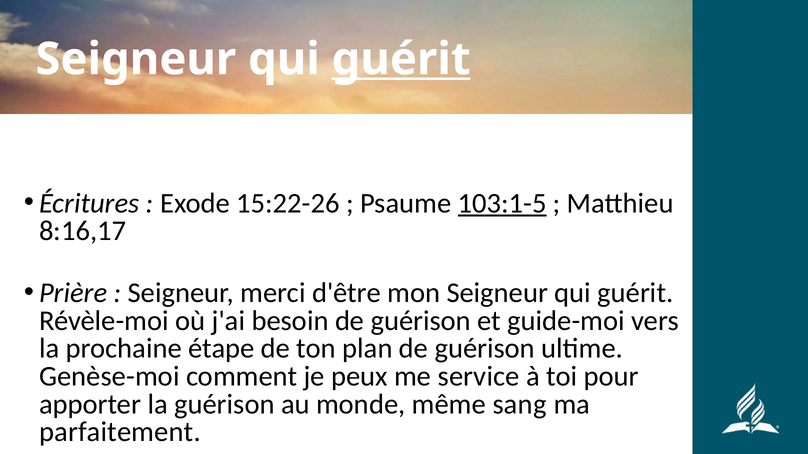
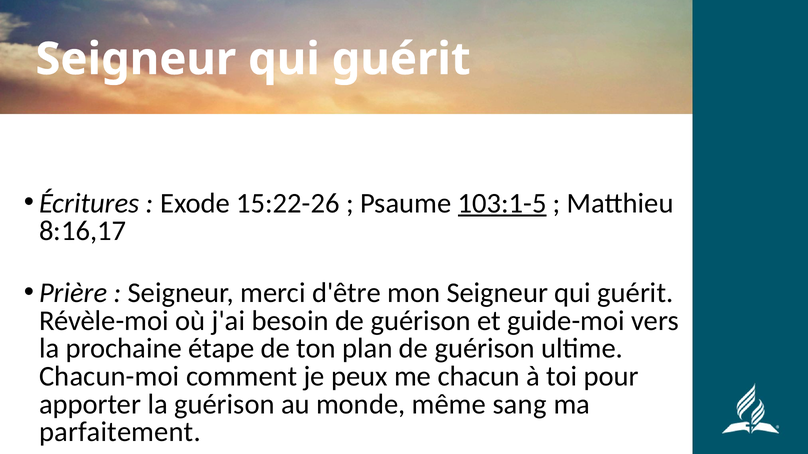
guérit at (401, 59) underline: present -> none
Genèse-moi: Genèse-moi -> Chacun-moi
service: service -> chacun
